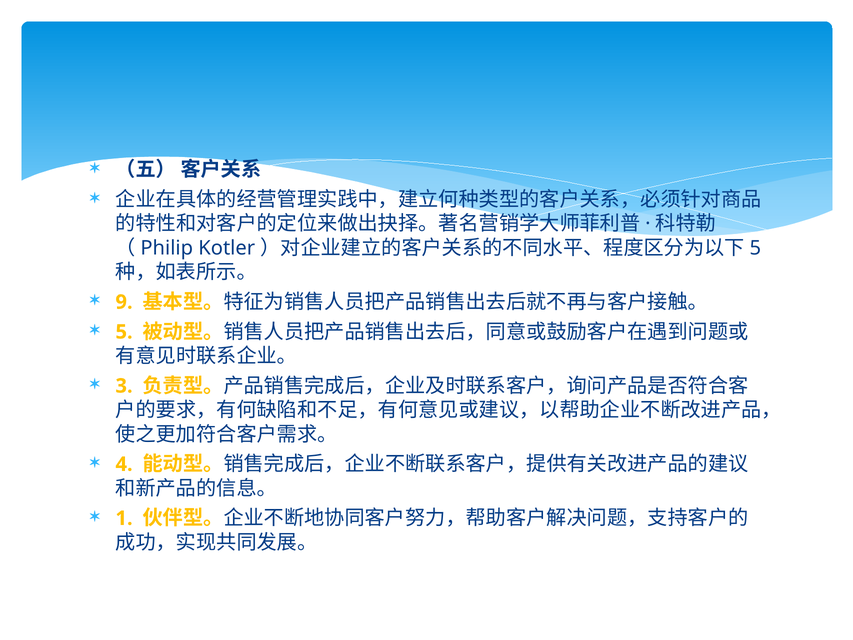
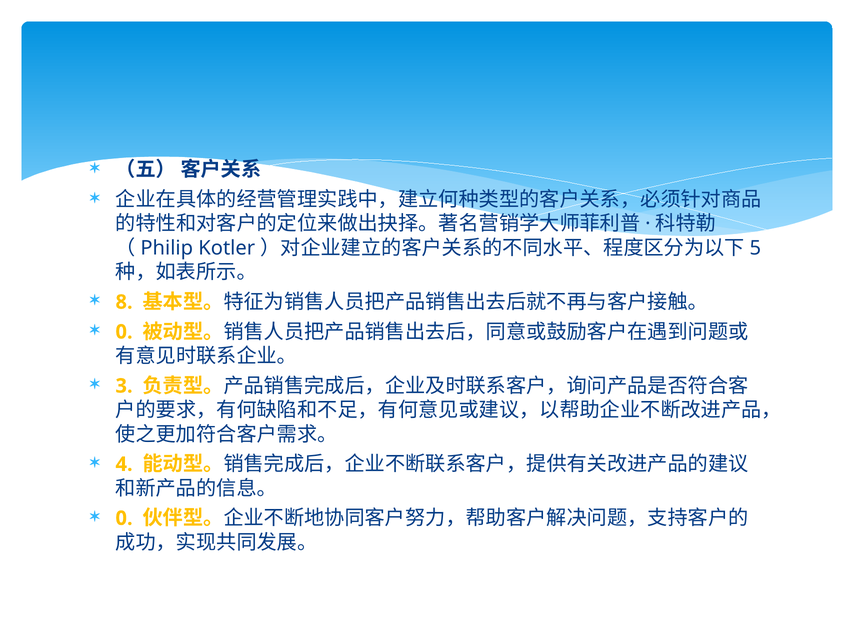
9: 9 -> 8
5 at (124, 332): 5 -> 0
1 at (124, 518): 1 -> 0
